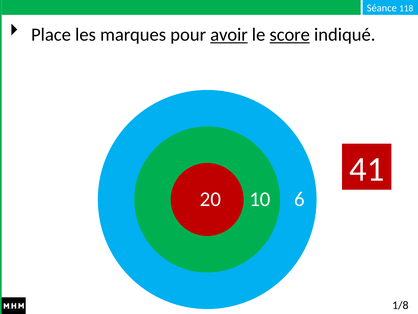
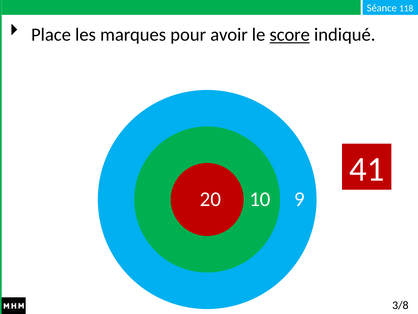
avoir underline: present -> none
6: 6 -> 9
1/8: 1/8 -> 3/8
